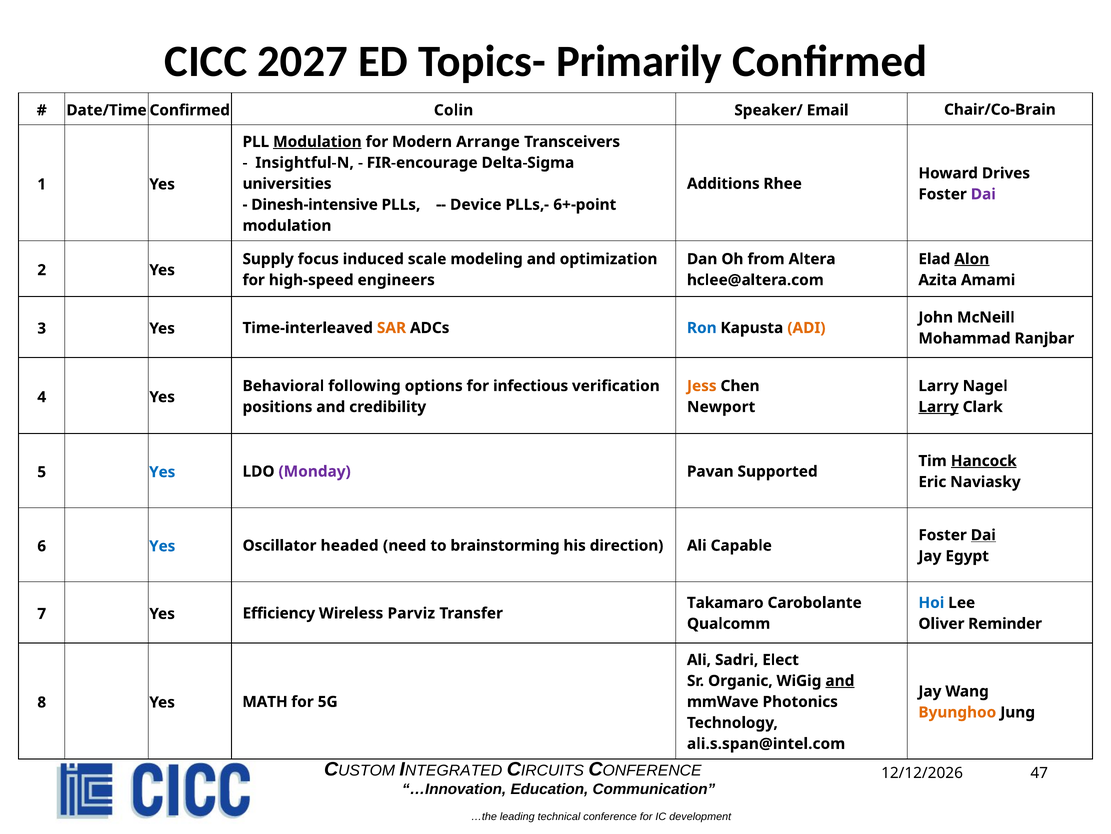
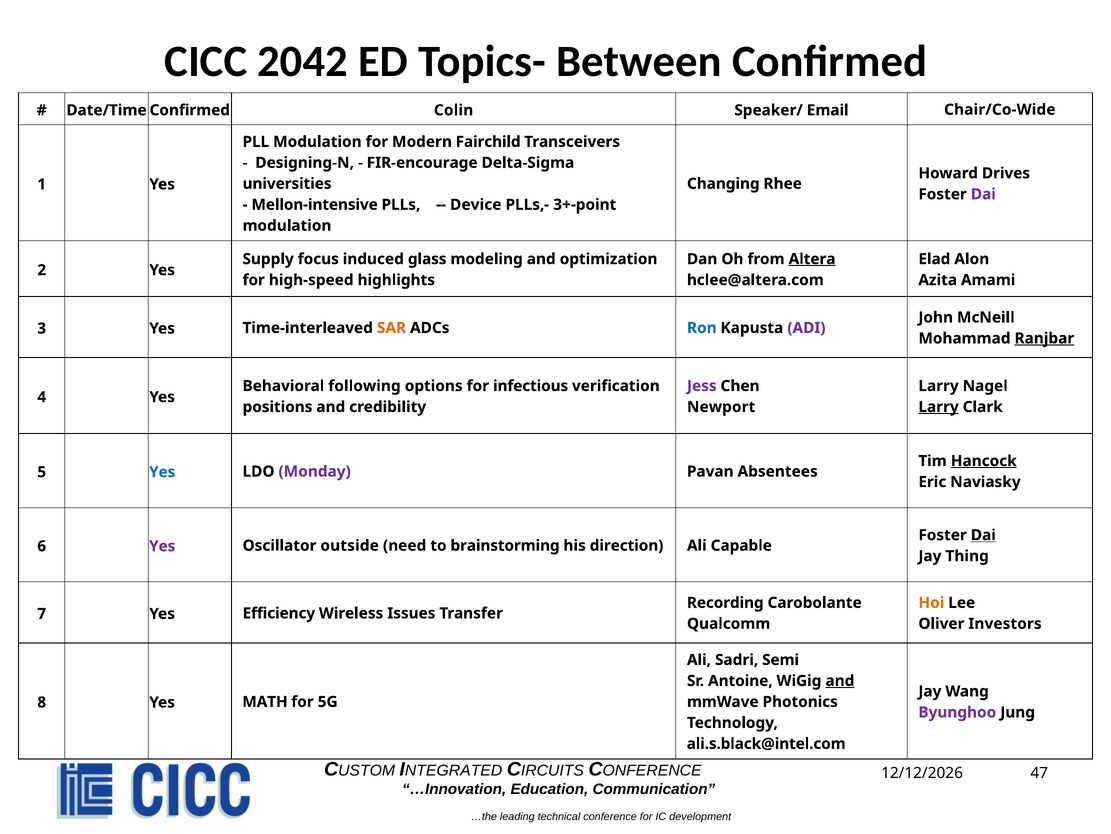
2027: 2027 -> 2042
Primarily: Primarily -> Between
Chair/Co-Brain: Chair/Co-Brain -> Chair/Co-Wide
Modulation at (317, 142) underline: present -> none
Arrange: Arrange -> Fairchild
Insightful-N: Insightful-N -> Designing-N
Additions: Additions -> Changing
Dinesh-intensive: Dinesh-intensive -> Mellon-intensive
6+-point: 6+-point -> 3+-point
scale: scale -> glass
Altera underline: none -> present
Alon underline: present -> none
engineers: engineers -> highlights
ADI colour: orange -> purple
Ranjbar underline: none -> present
Jess colour: orange -> purple
Supported: Supported -> Absentees
Yes at (162, 546) colour: blue -> purple
headed: headed -> outside
Egypt: Egypt -> Thing
Takamaro: Takamaro -> Recording
Hoi colour: blue -> orange
Parviz: Parviz -> Issues
Reminder: Reminder -> Investors
Elect: Elect -> Semi
Organic: Organic -> Antoine
Byunghoo colour: orange -> purple
ali.s.span@intel.com: ali.s.span@intel.com -> ali.s.black@intel.com
